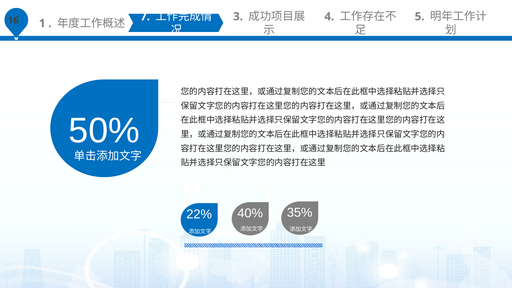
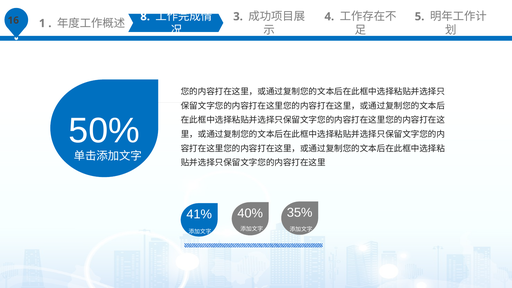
7: 7 -> 8
22%: 22% -> 41%
